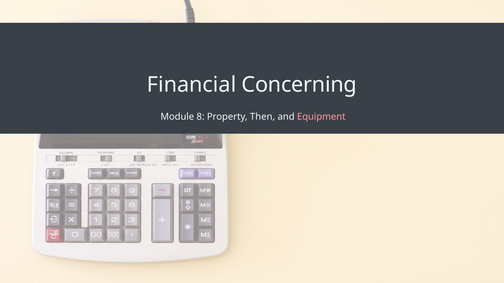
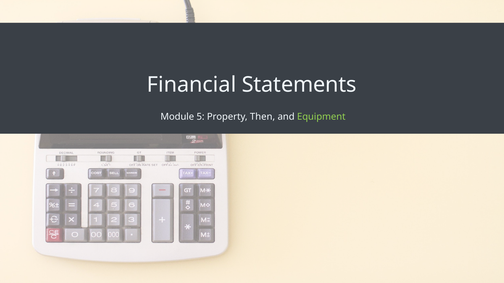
Concerning: Concerning -> Statements
8: 8 -> 5
Equipment colour: pink -> light green
